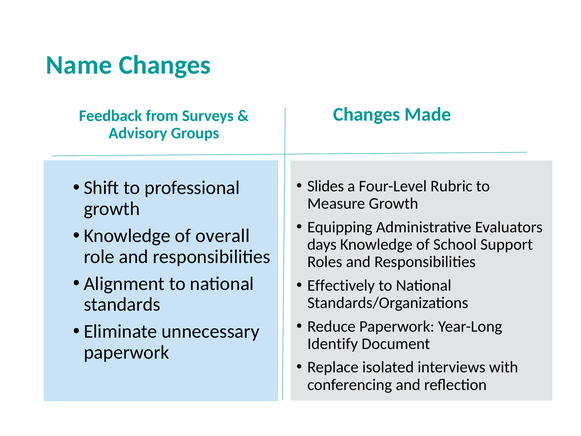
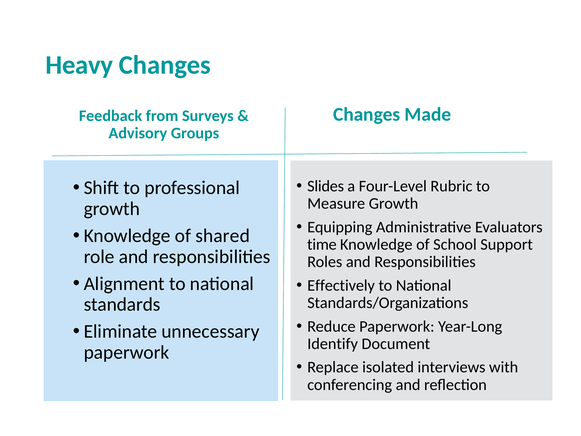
Name: Name -> Heavy
overall: overall -> shared
days: days -> time
